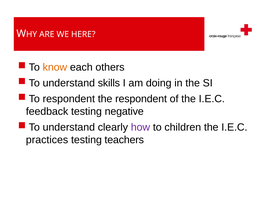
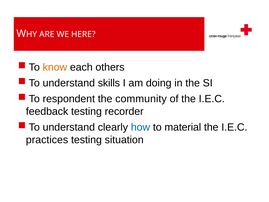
the respondent: respondent -> community
negative: negative -> recorder
how colour: purple -> blue
children: children -> material
teachers: teachers -> situation
